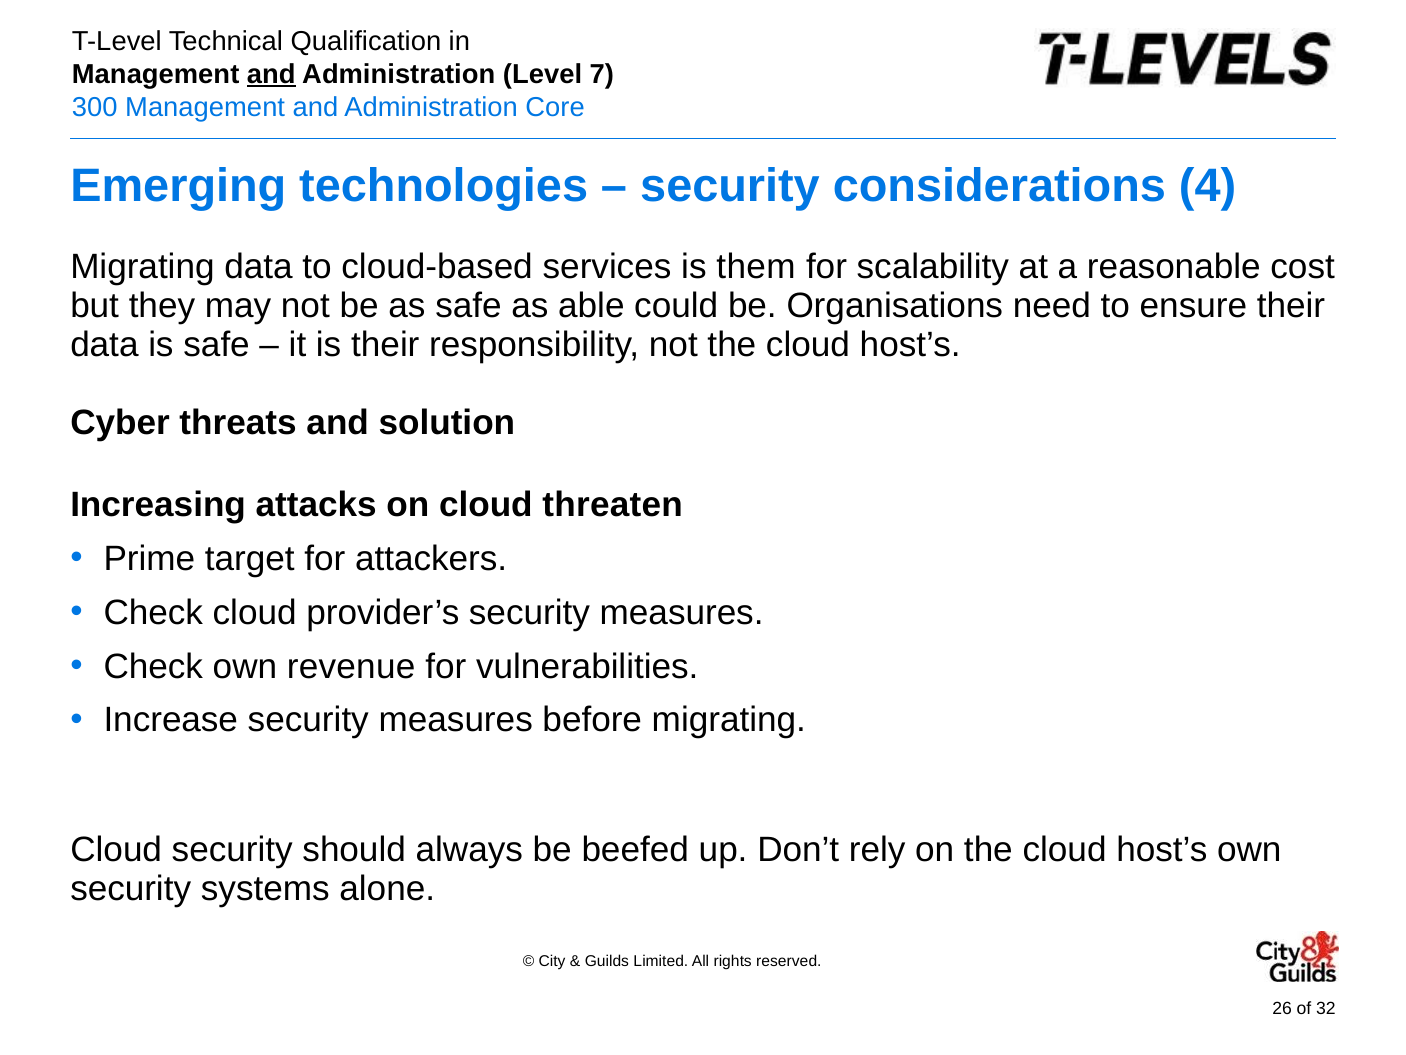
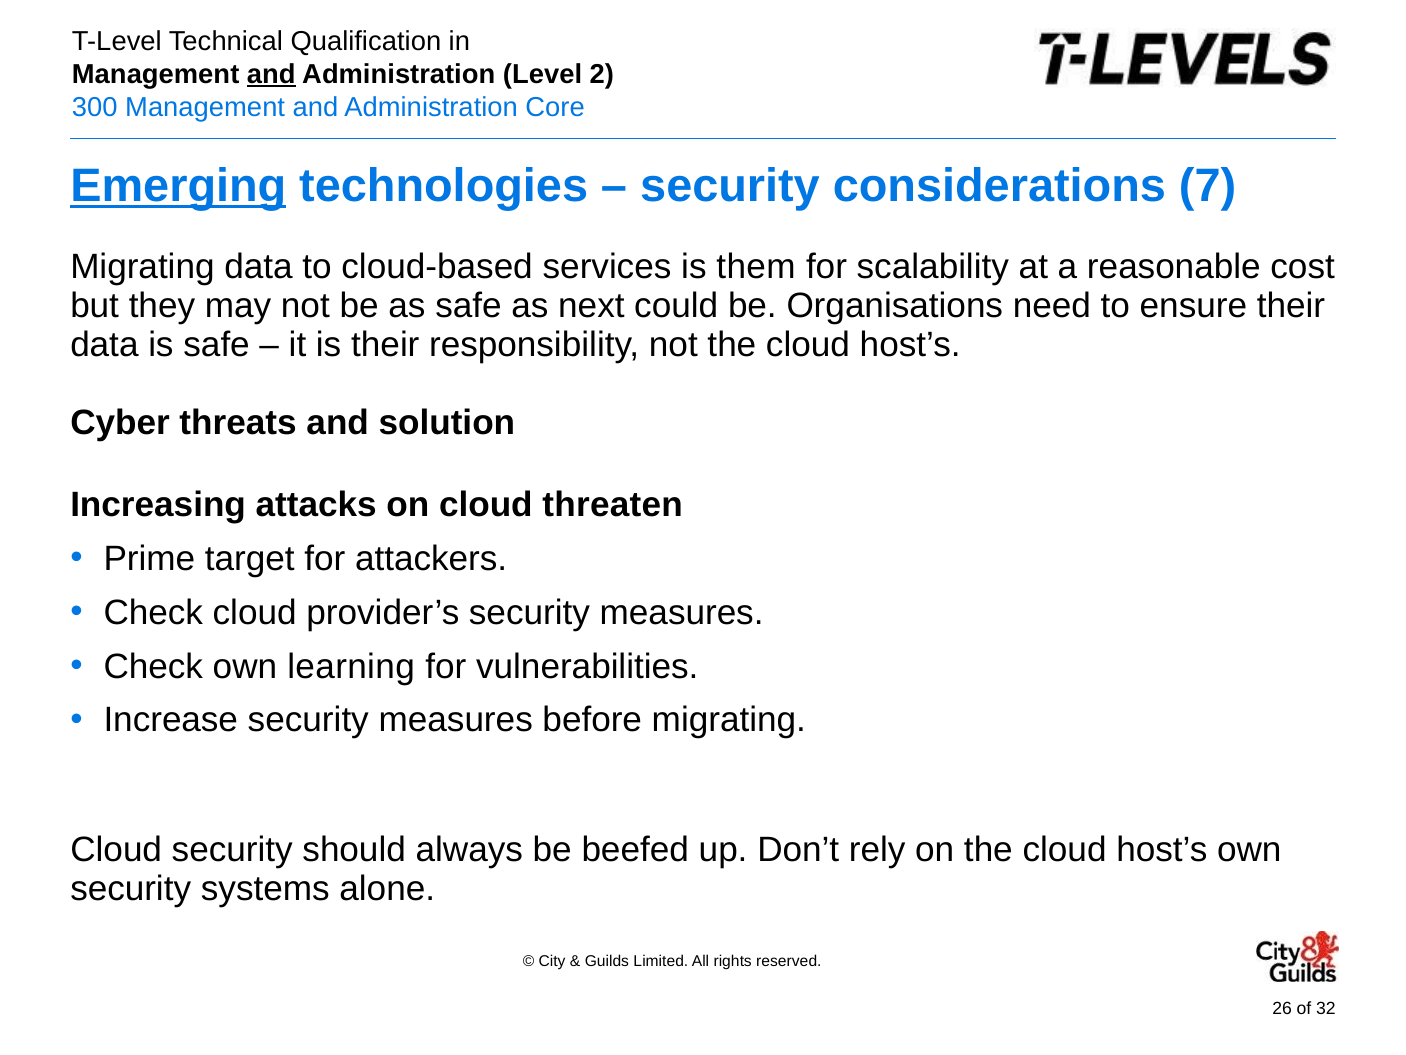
7: 7 -> 2
Emerging underline: none -> present
4: 4 -> 7
able: able -> next
revenue: revenue -> learning
